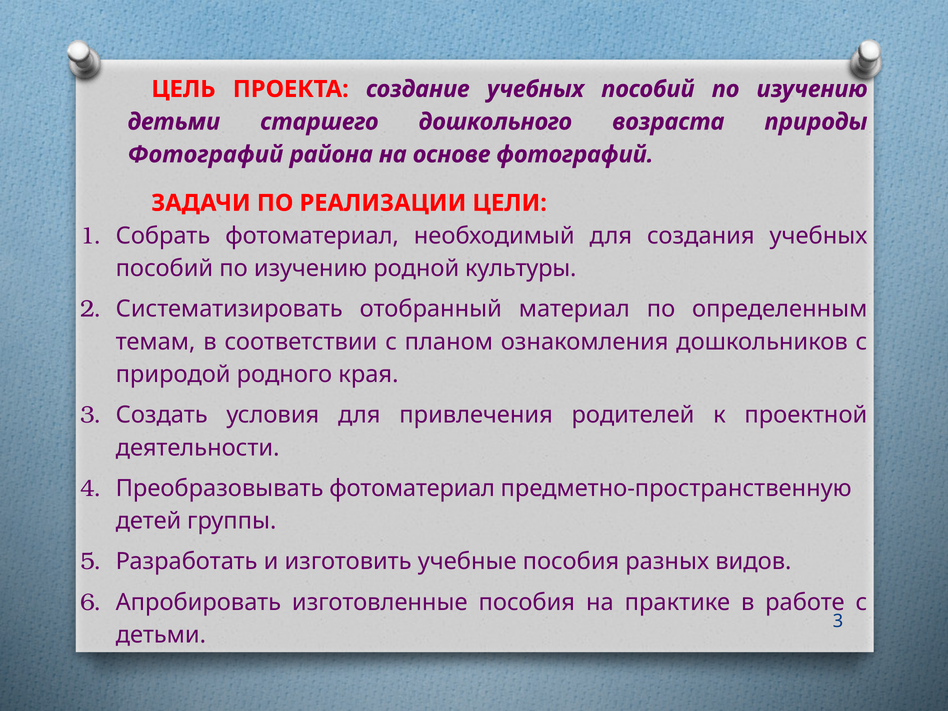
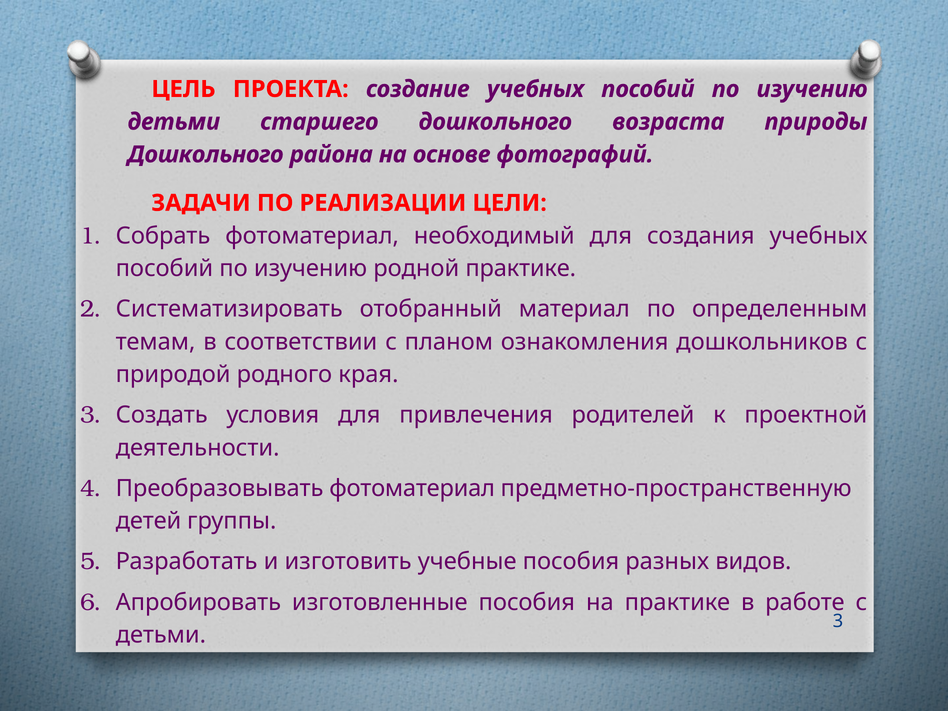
Фотографий at (205, 155): Фотографий -> Дошкольного
родной культуры: культуры -> практике
